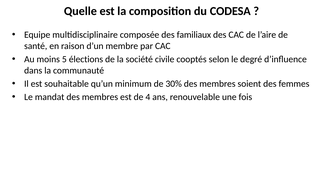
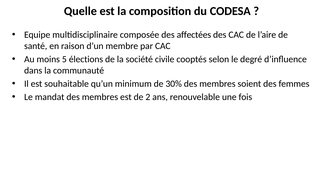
familiaux: familiaux -> affectées
4: 4 -> 2
